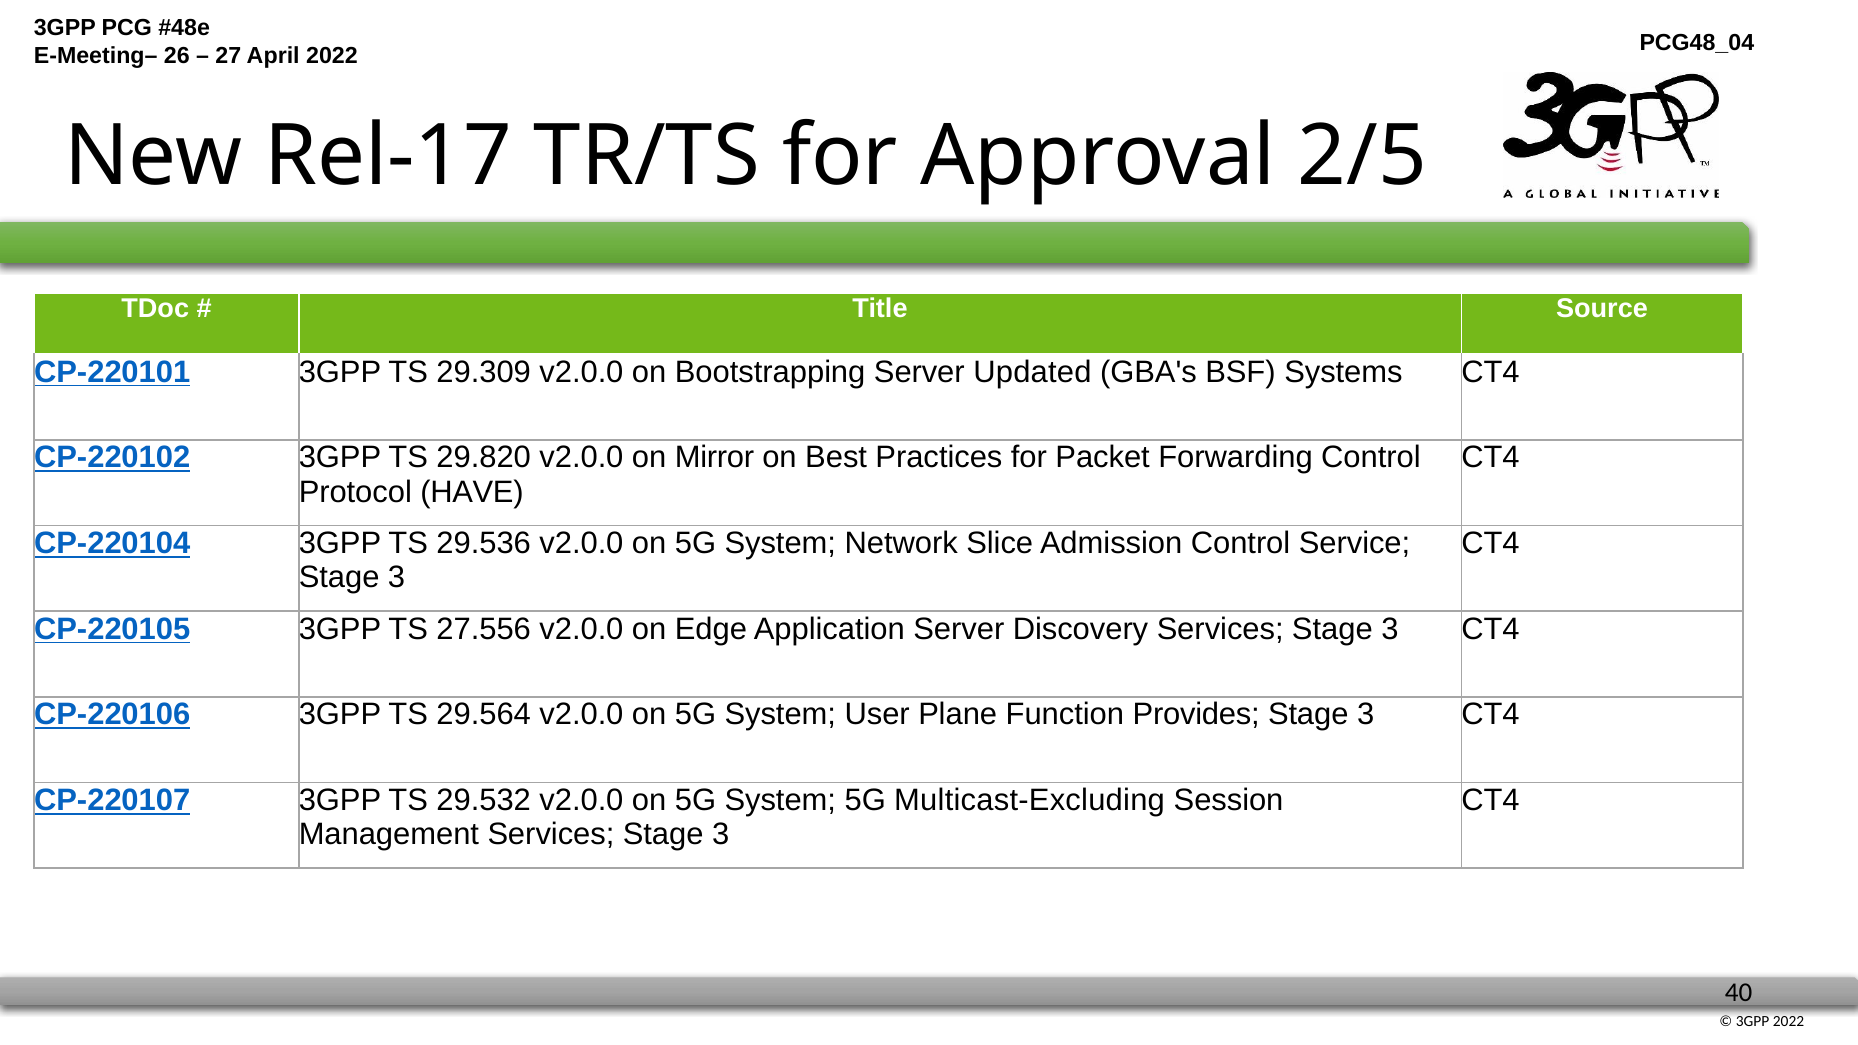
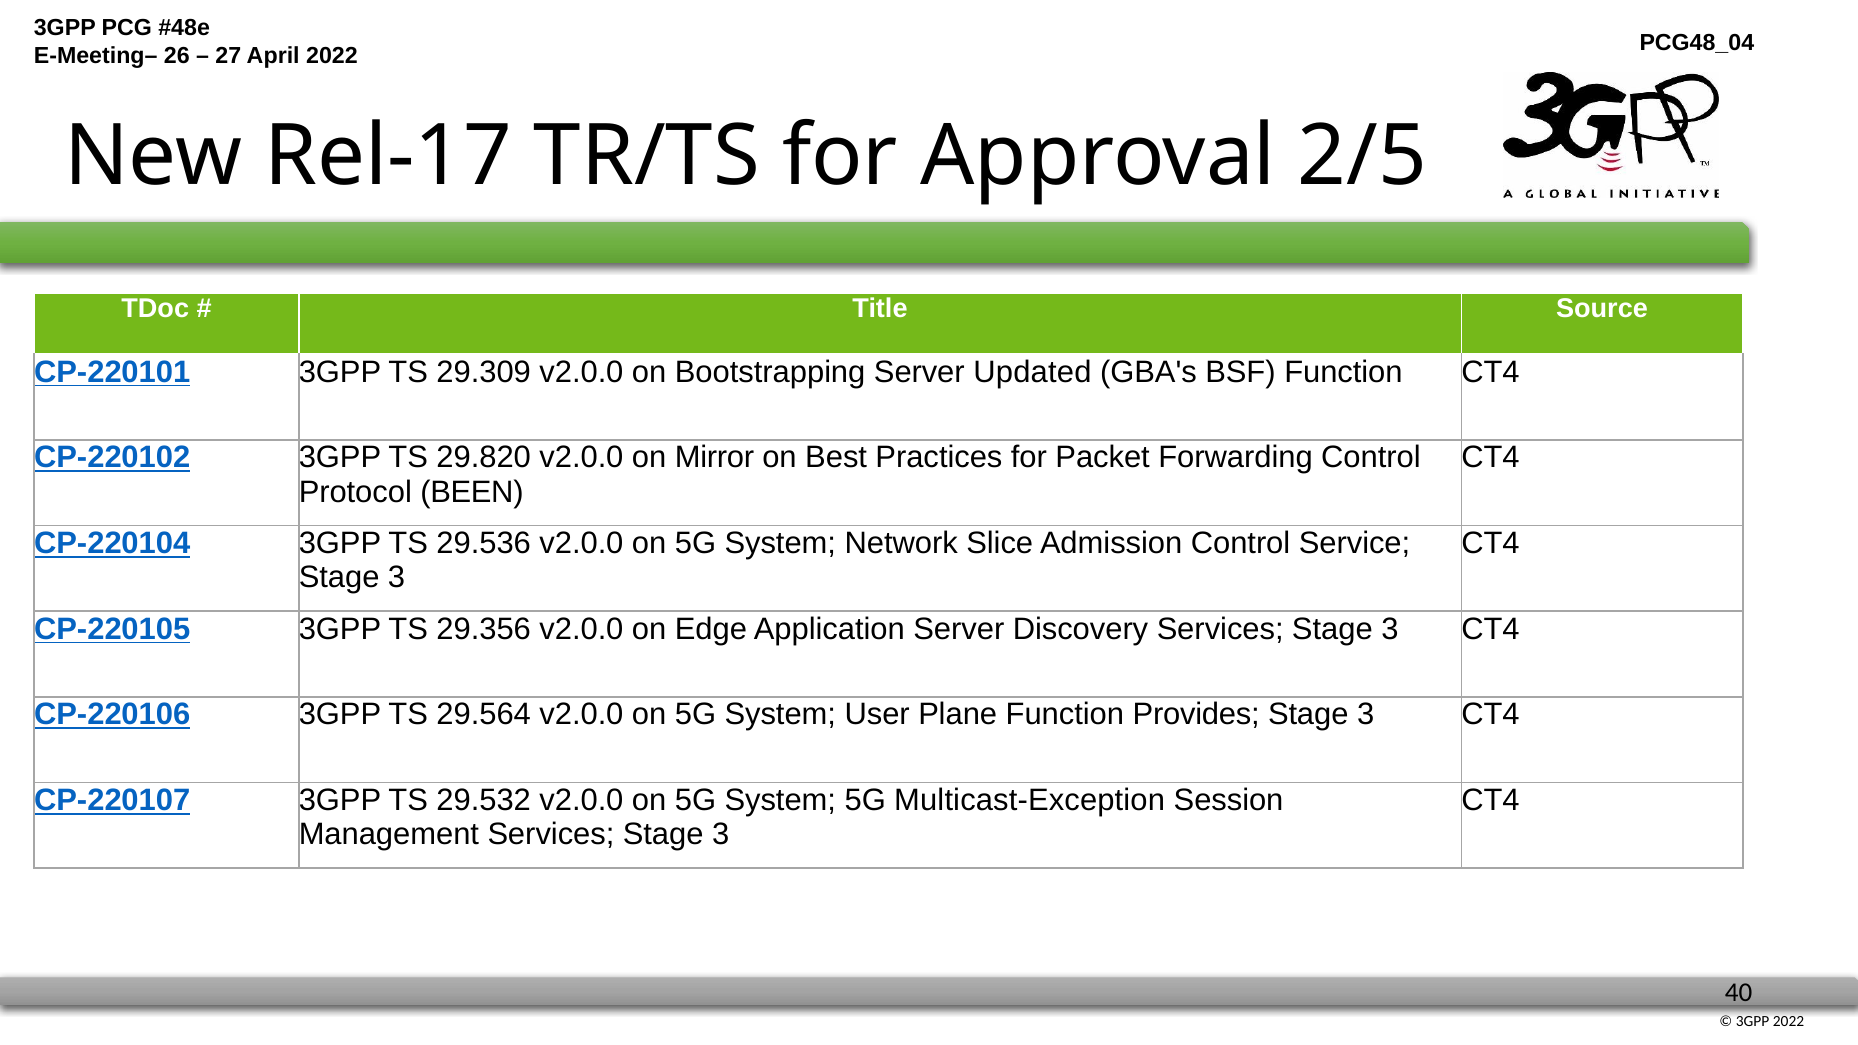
BSF Systems: Systems -> Function
HAVE: HAVE -> BEEN
27.556: 27.556 -> 29.356
Multicast-Excluding: Multicast-Excluding -> Multicast-Exception
